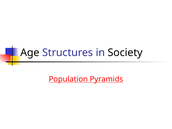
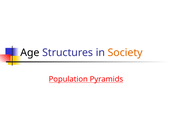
Society colour: black -> orange
